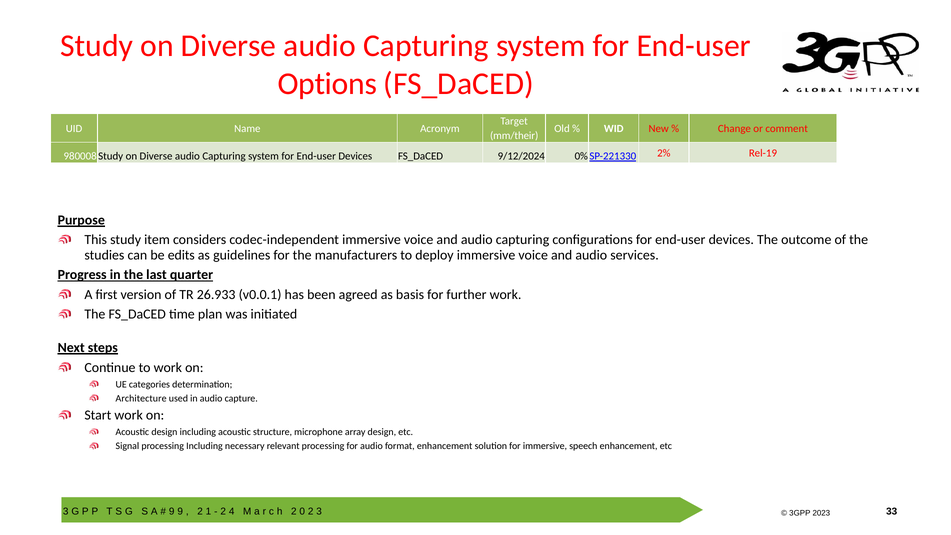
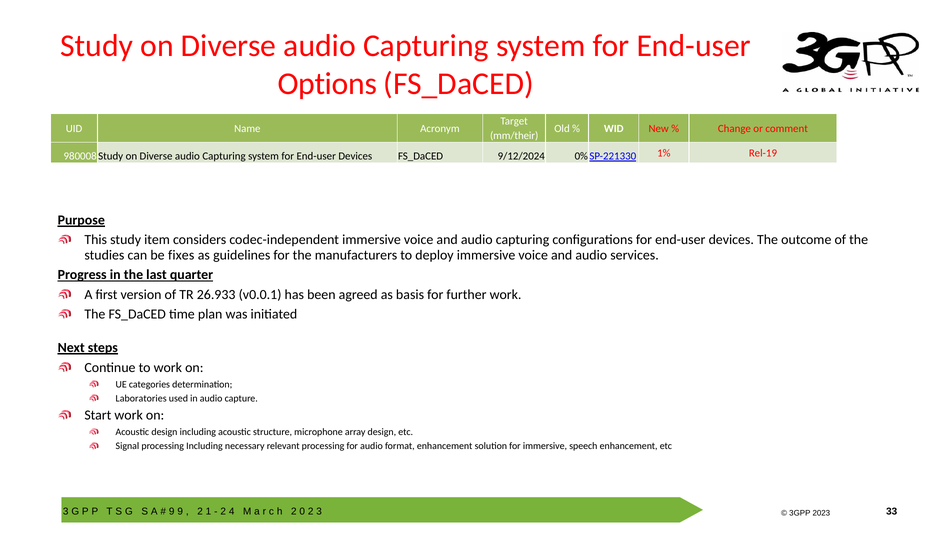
2%: 2% -> 1%
edits: edits -> fixes
Architecture: Architecture -> Laboratories
